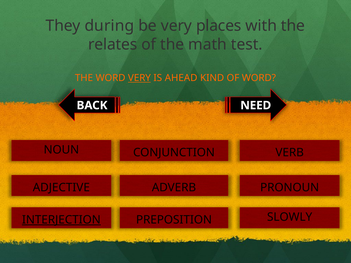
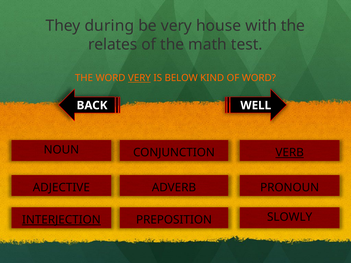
places: places -> house
AHEAD: AHEAD -> BELOW
NEED: NEED -> WELL
VERB underline: none -> present
